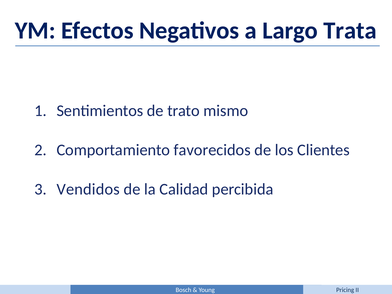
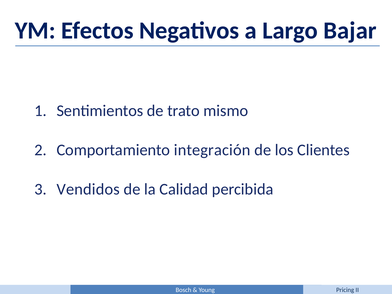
Trata: Trata -> Bajar
favorecidos: favorecidos -> integración
